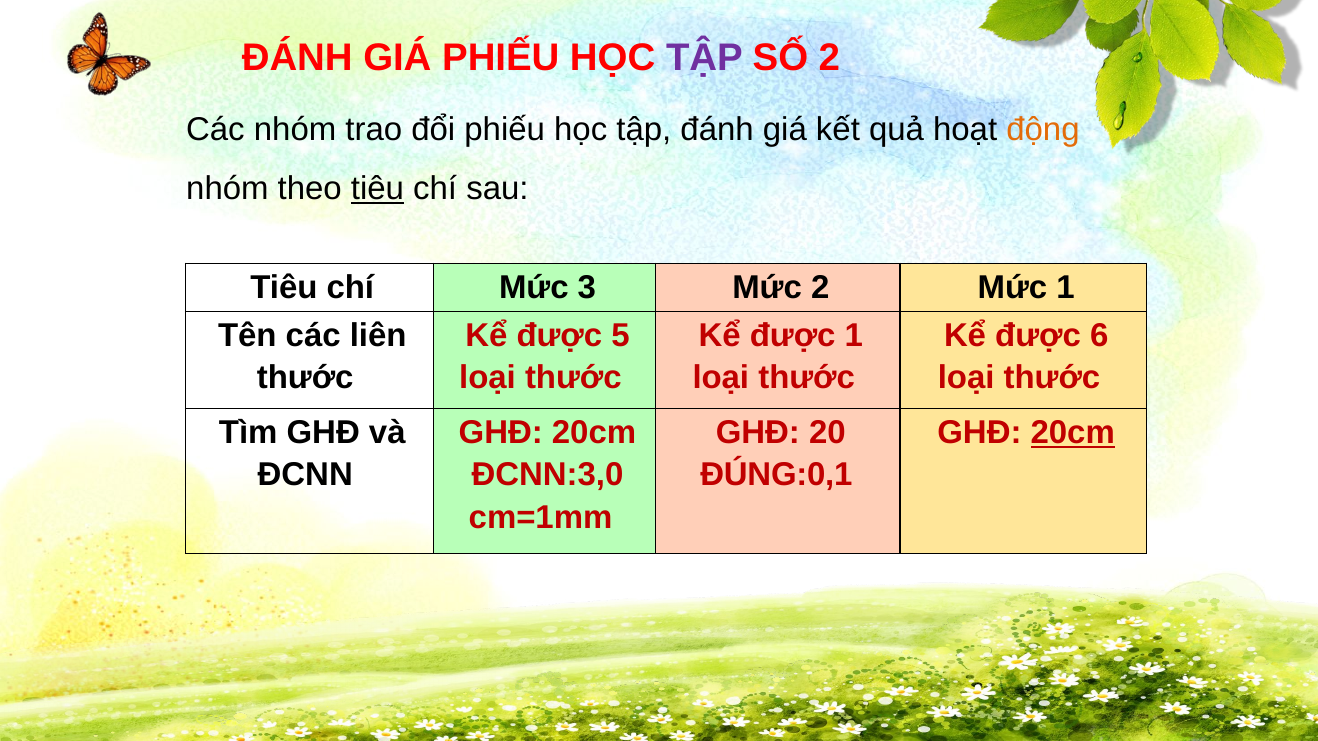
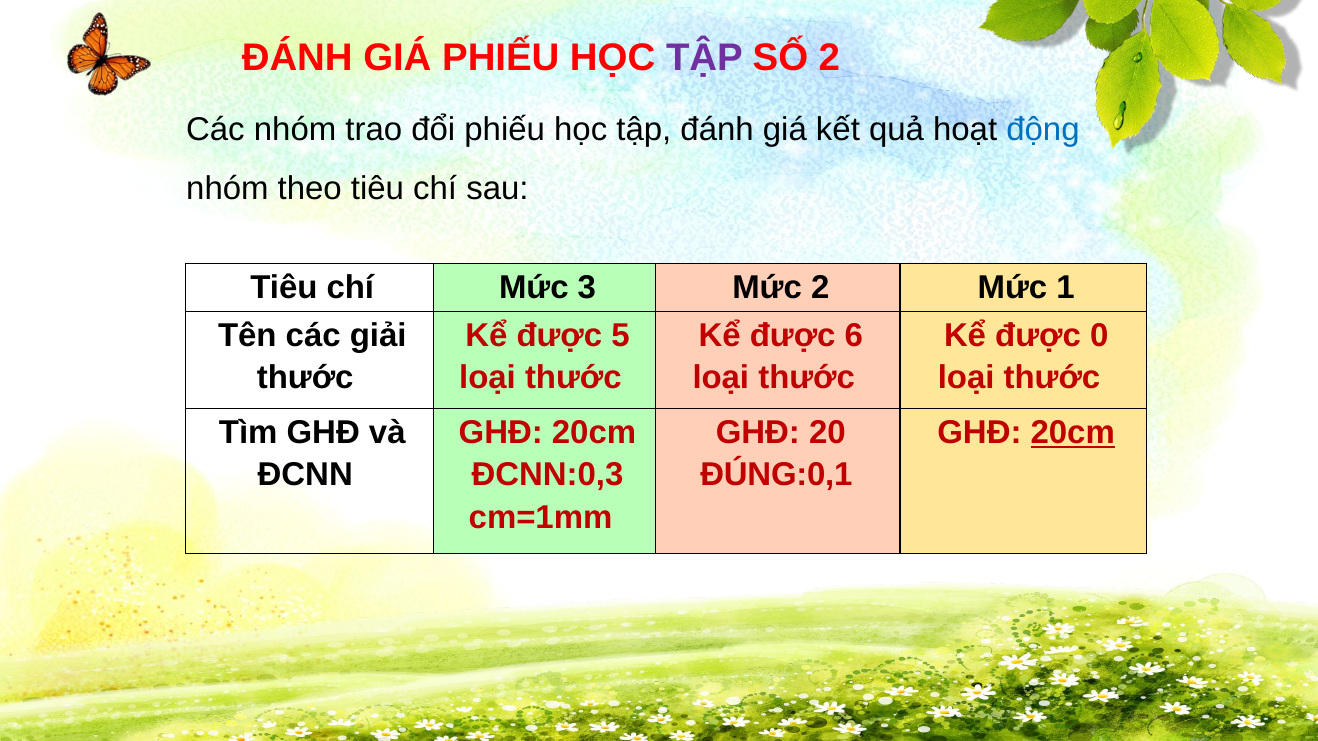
động colour: orange -> blue
tiêu at (377, 189) underline: present -> none
liên: liên -> giải
được 1: 1 -> 6
6: 6 -> 0
ĐCNN:3,0: ĐCNN:3,0 -> ĐCNN:0,3
